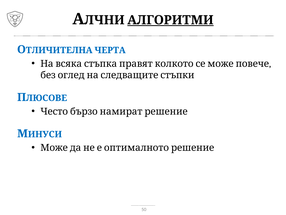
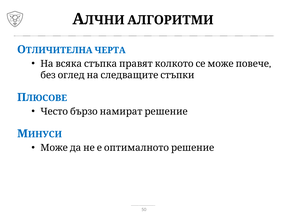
АЛГОРИТМИ underline: present -> none
